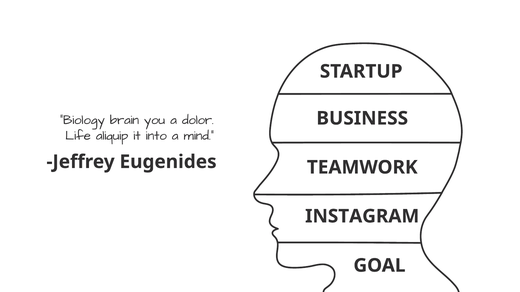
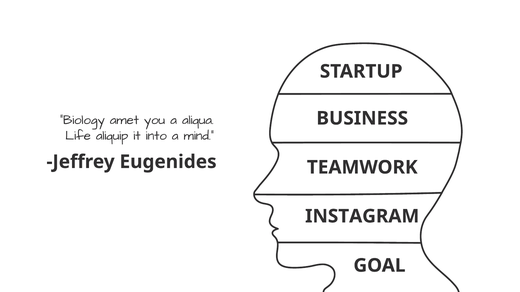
brain: brain -> amet
dolor: dolor -> aliqua
